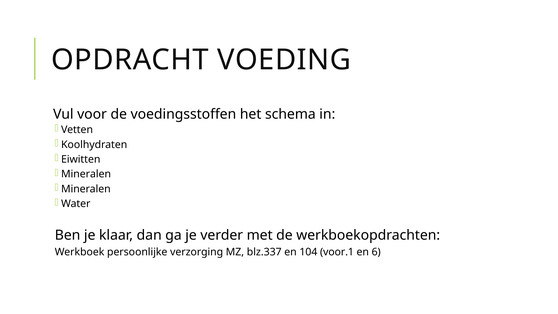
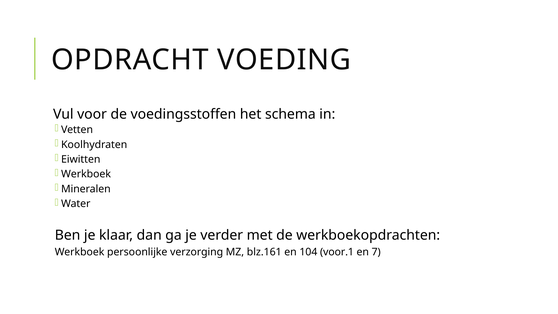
Mineralen at (86, 174): Mineralen -> Werkboek
blz.337: blz.337 -> blz.161
6: 6 -> 7
